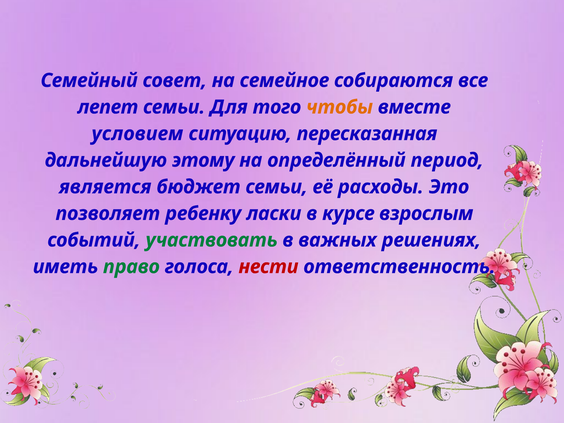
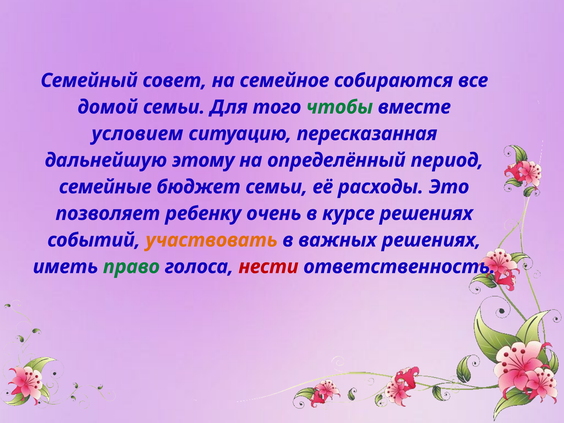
лепет: лепет -> домой
чтобы colour: orange -> green
является: является -> семейные
ласки: ласки -> очень
курсе взрослым: взрослым -> решениях
участвовать colour: green -> orange
